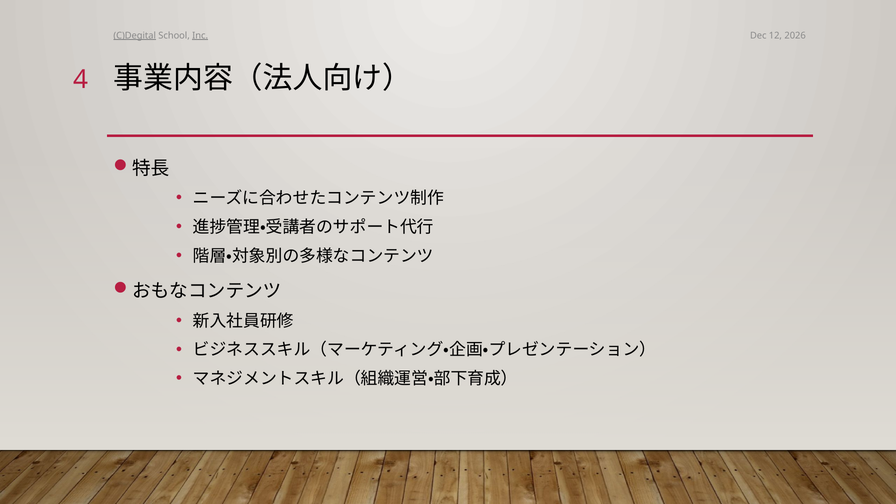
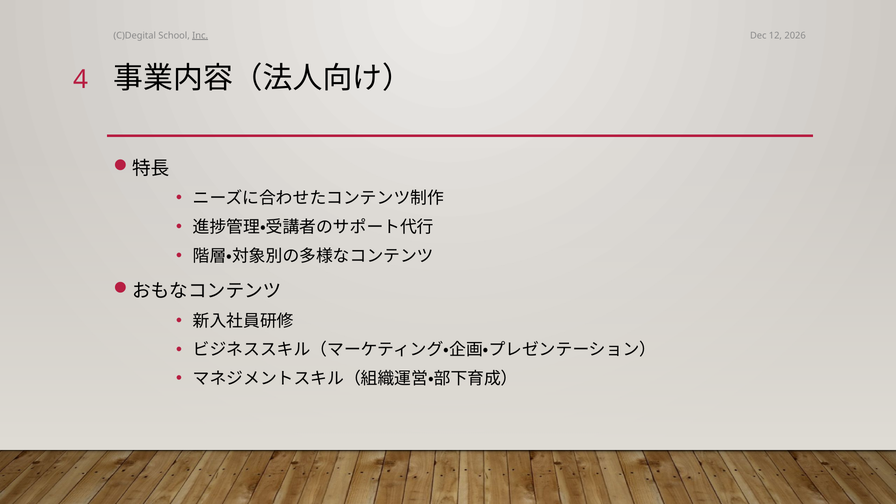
C)Degital underline: present -> none
